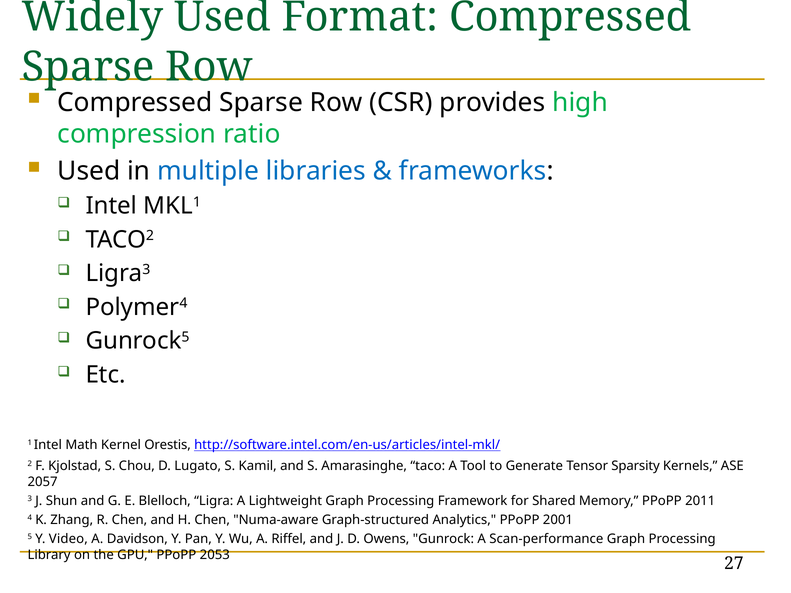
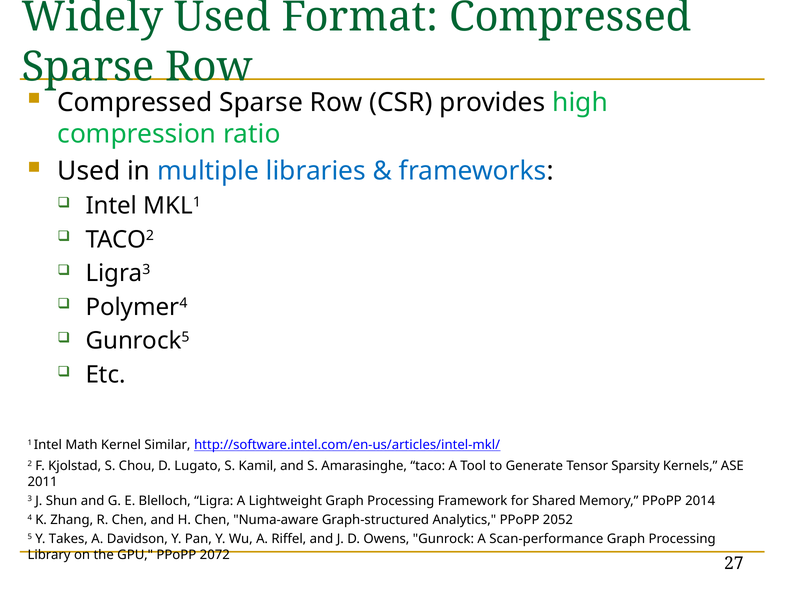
Orestis: Orestis -> Similar
2057: 2057 -> 2011
2011: 2011 -> 2014
2001: 2001 -> 2052
Video: Video -> Takes
2053: 2053 -> 2072
